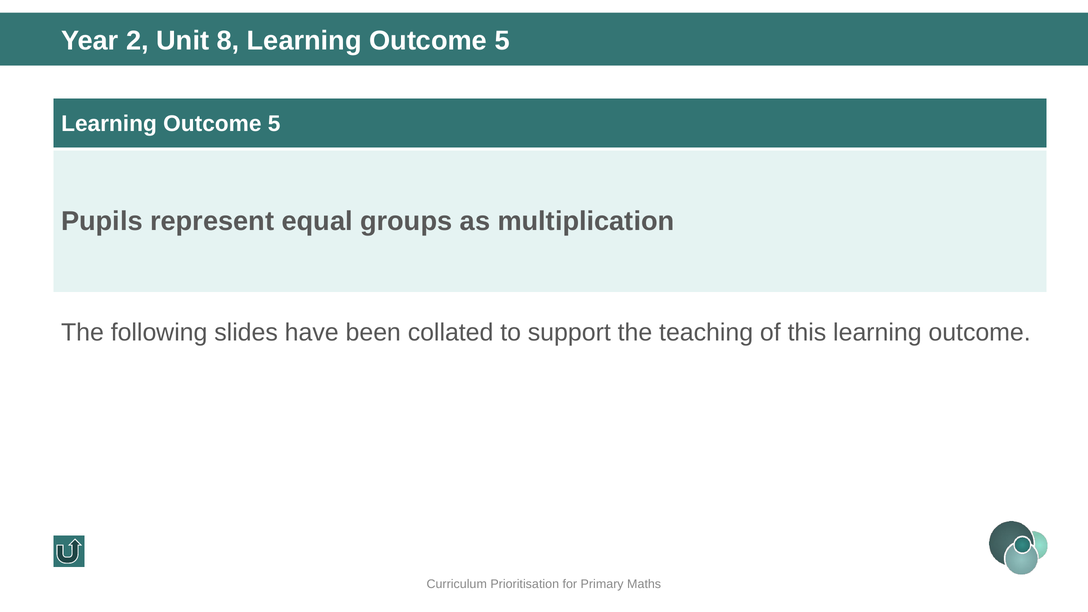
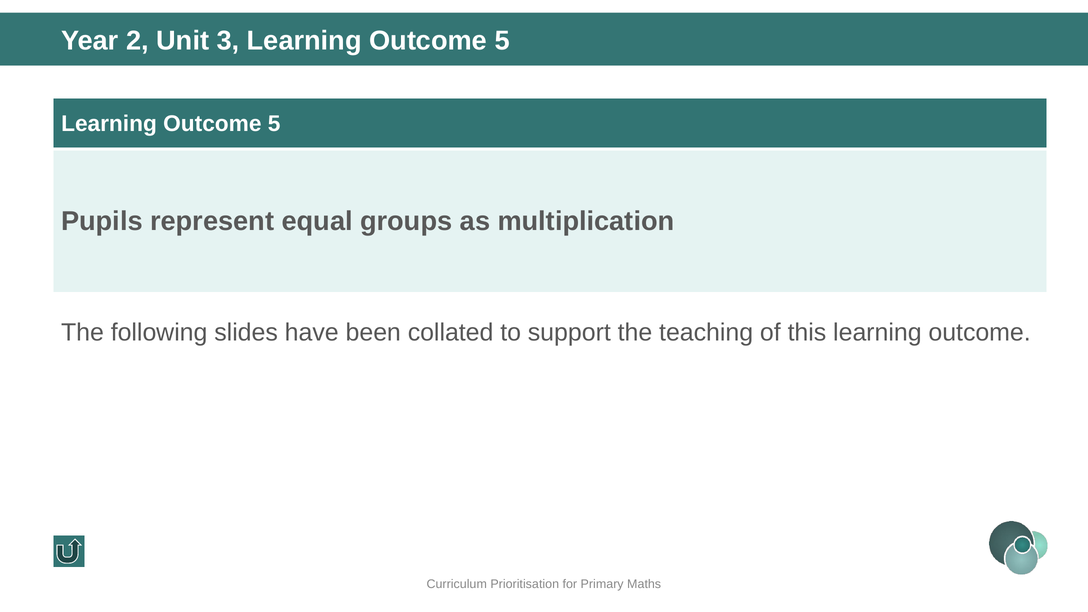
8: 8 -> 3
